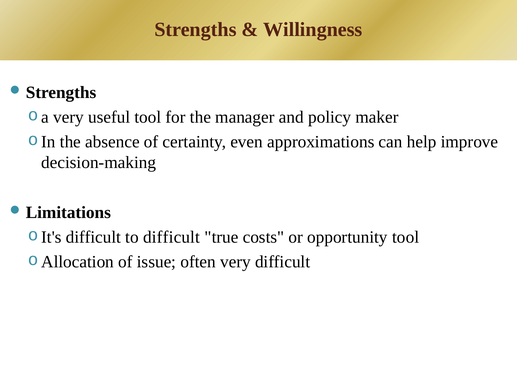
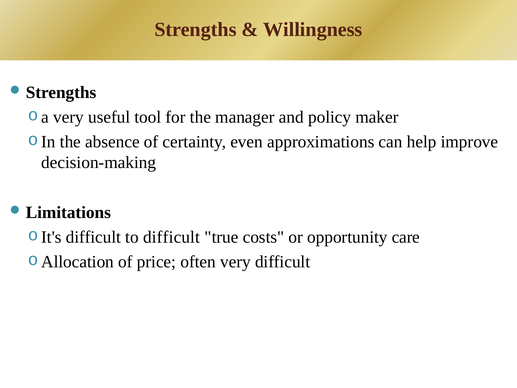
opportunity tool: tool -> care
issue: issue -> price
